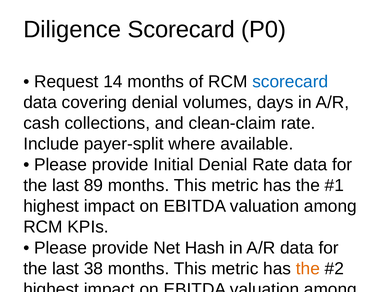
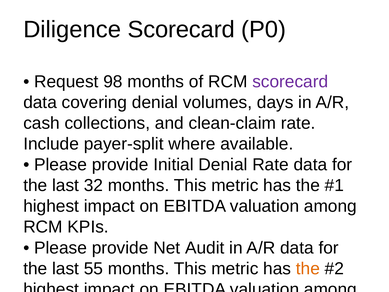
14: 14 -> 98
scorecard at (290, 82) colour: blue -> purple
89: 89 -> 32
Hash: Hash -> Audit
38: 38 -> 55
